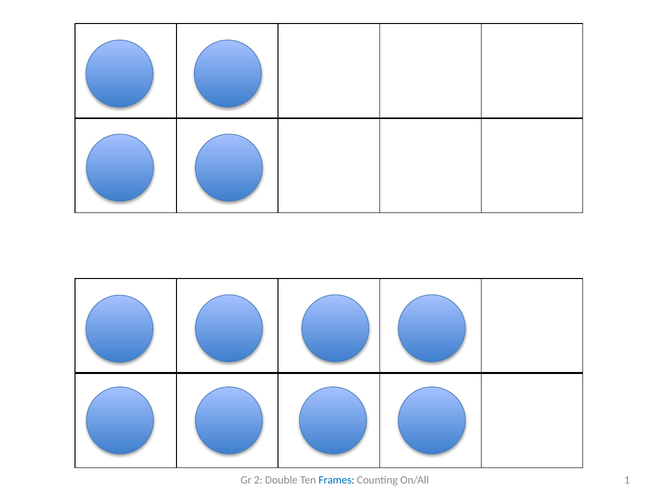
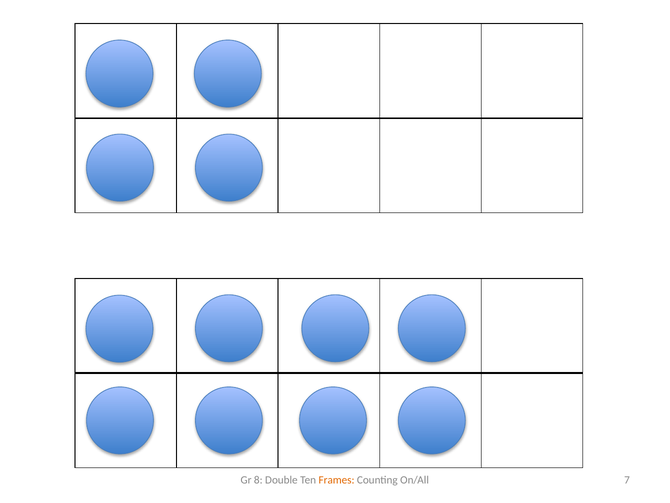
2: 2 -> 8
Frames colour: blue -> orange
1: 1 -> 7
